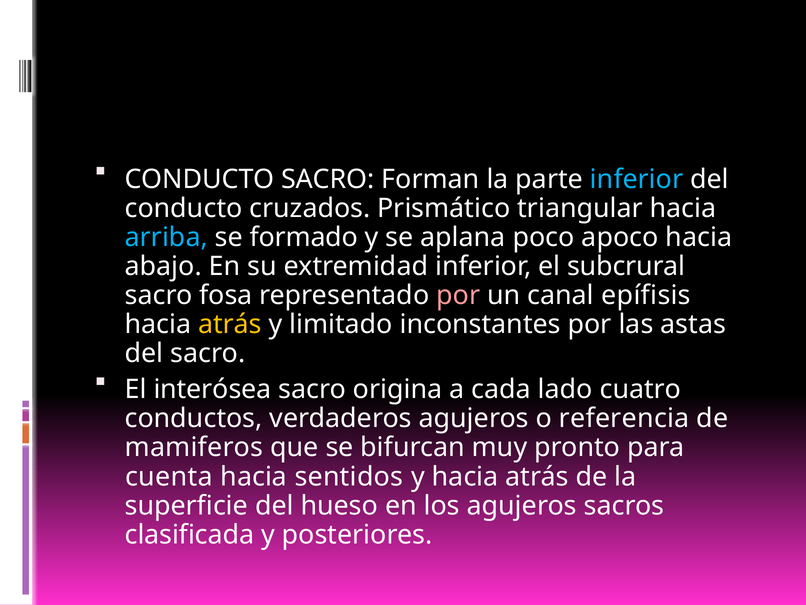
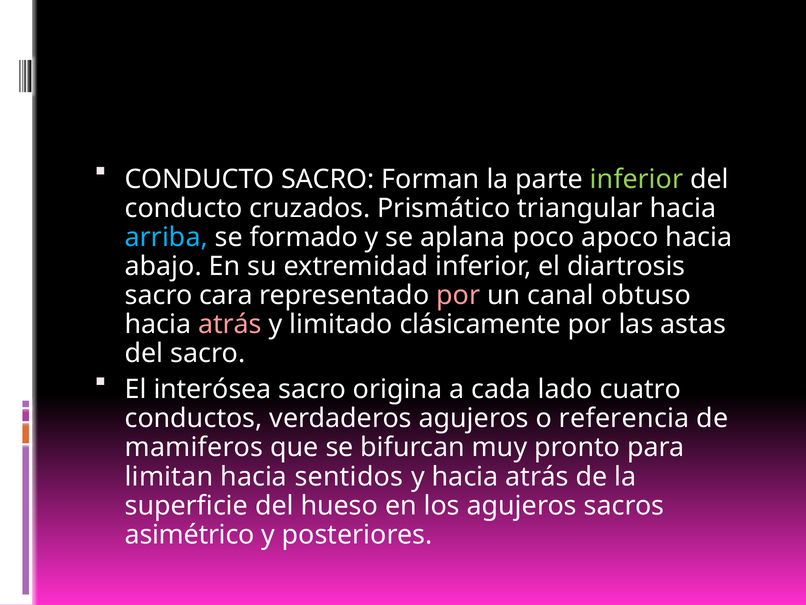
inferior at (637, 179) colour: light blue -> light green
subcrural: subcrural -> diartrosis
fosa: fosa -> cara
epífisis: epífisis -> obtuso
atrás at (230, 324) colour: yellow -> pink
inconstantes: inconstantes -> clásicamente
cuenta: cuenta -> limitan
clasificada: clasificada -> asimétrico
